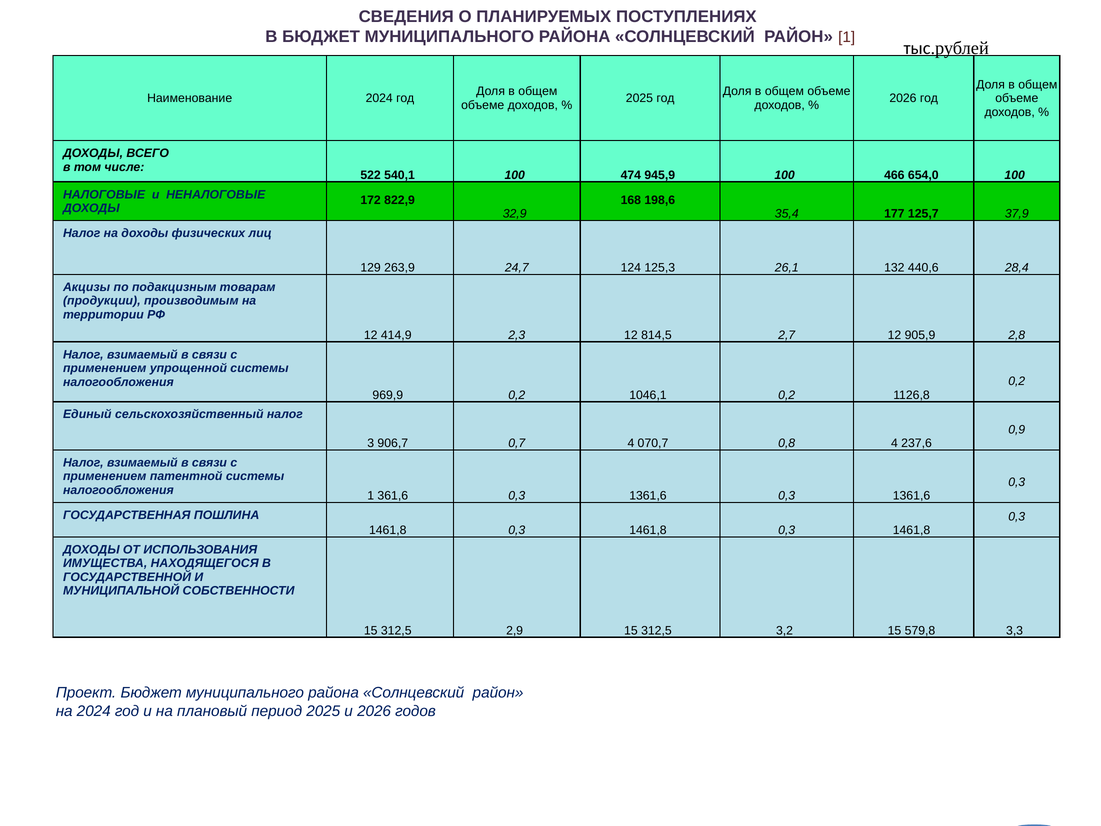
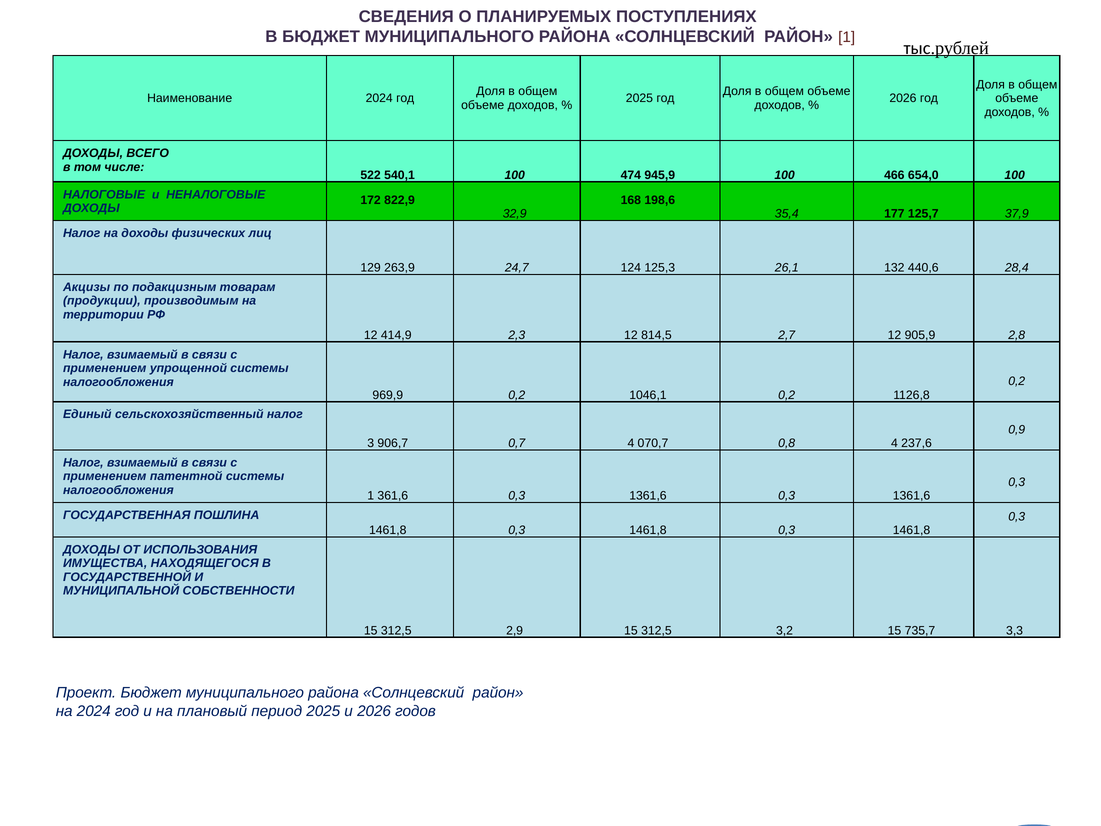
579,8: 579,8 -> 735,7
